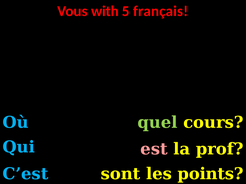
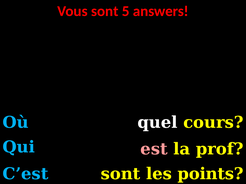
Vous with: with -> sont
français: français -> answers
quel colour: light green -> white
